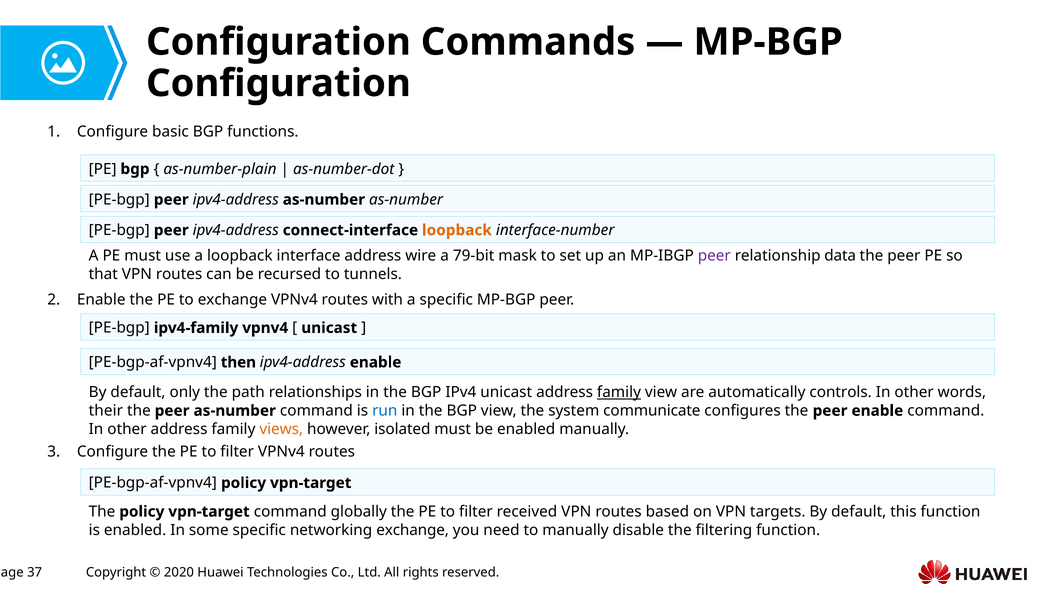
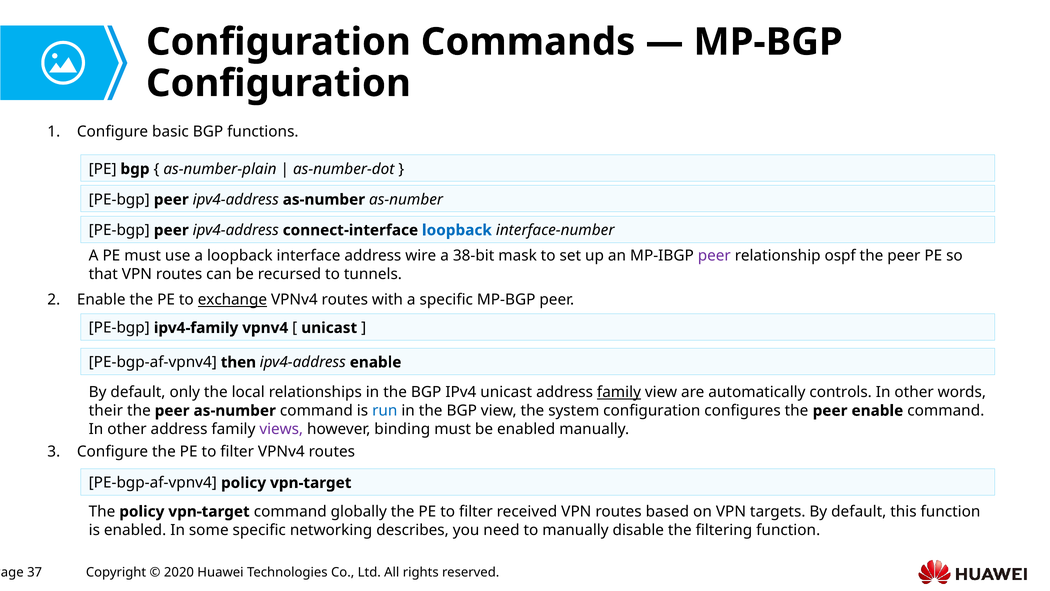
loopback at (457, 230) colour: orange -> blue
79-bit: 79-bit -> 38-bit
data: data -> ospf
exchange at (232, 300) underline: none -> present
path: path -> local
system communicate: communicate -> configuration
views colour: orange -> purple
isolated: isolated -> binding
networking exchange: exchange -> describes
